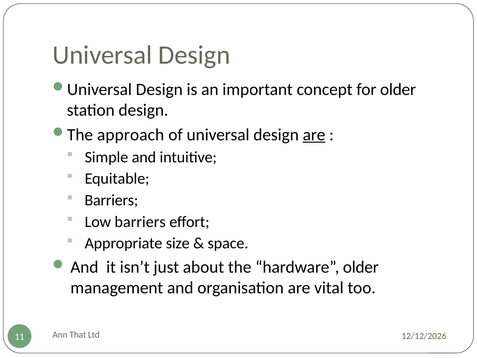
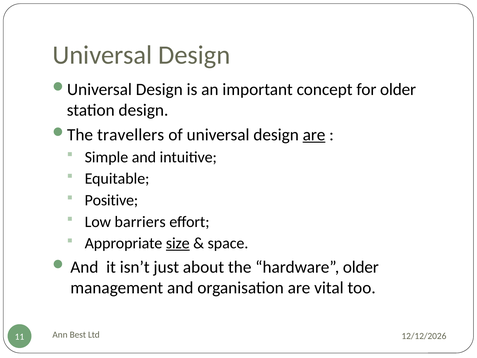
approach: approach -> travellers
Barriers at (111, 200): Barriers -> Positive
size underline: none -> present
That: That -> Best
